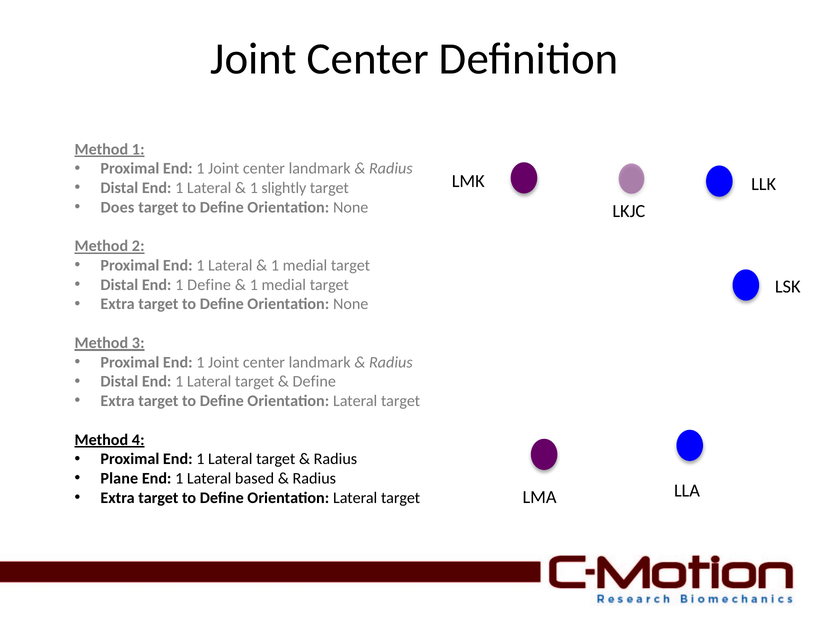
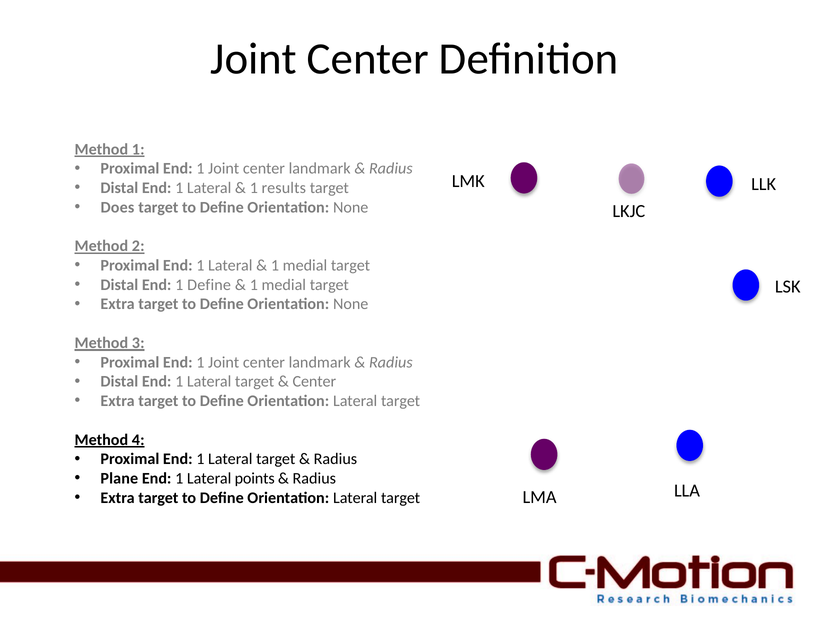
slightly: slightly -> results
Define at (314, 381): Define -> Center
based: based -> points
